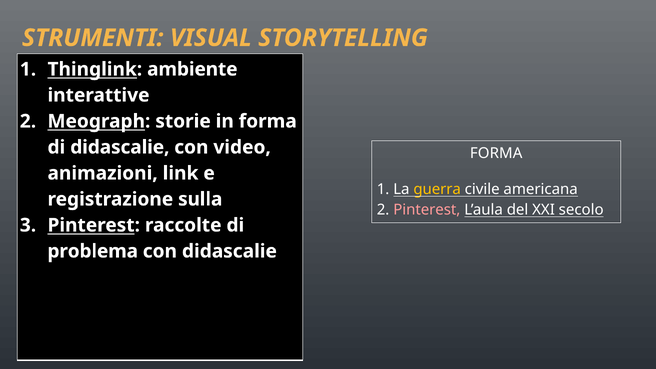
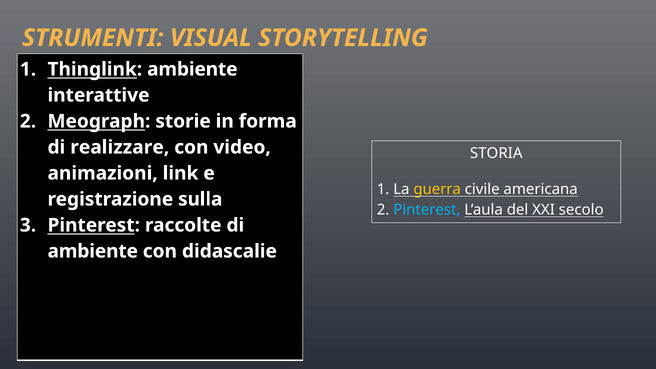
di didascalie: didascalie -> realizzare
FORMA at (496, 153): FORMA -> STORIA
Pinterest at (427, 210) colour: pink -> light blue
problema at (93, 251): problema -> ambiente
